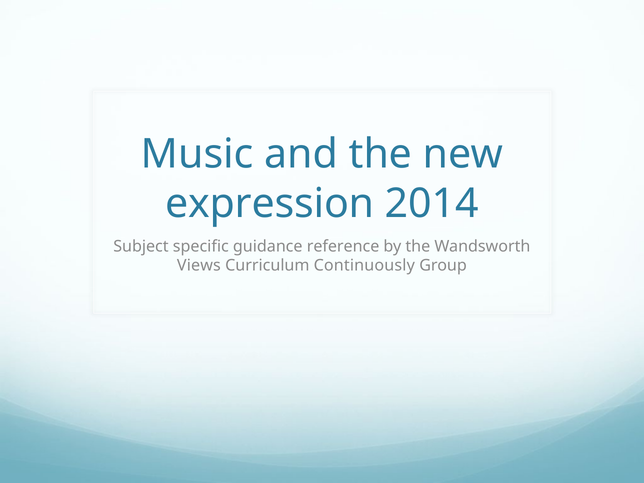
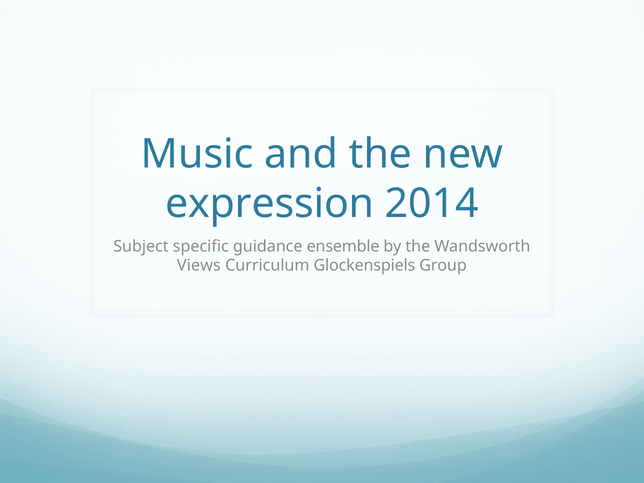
reference: reference -> ensemble
Continuously: Continuously -> Glockenspiels
